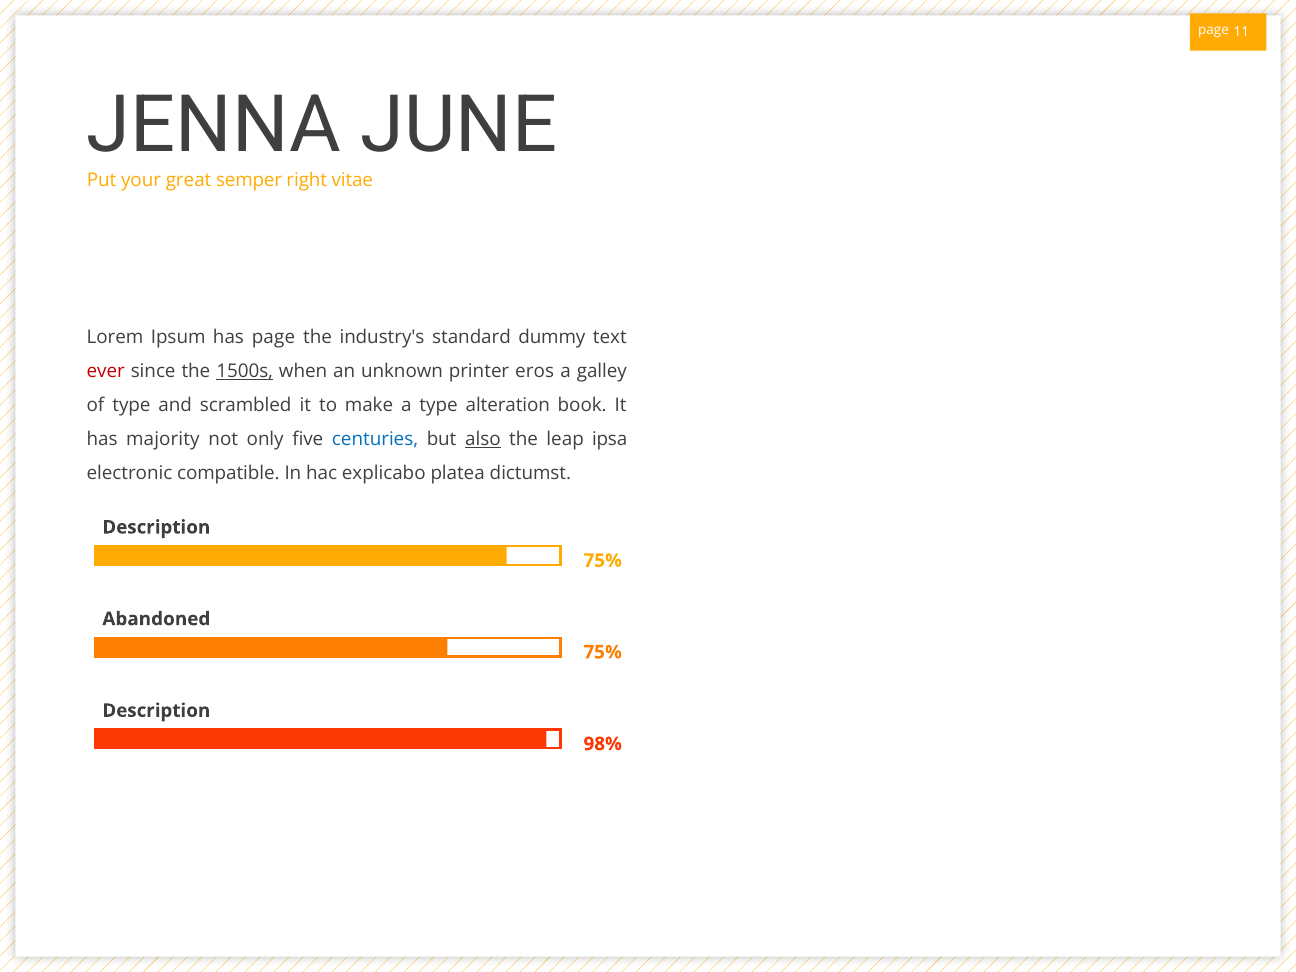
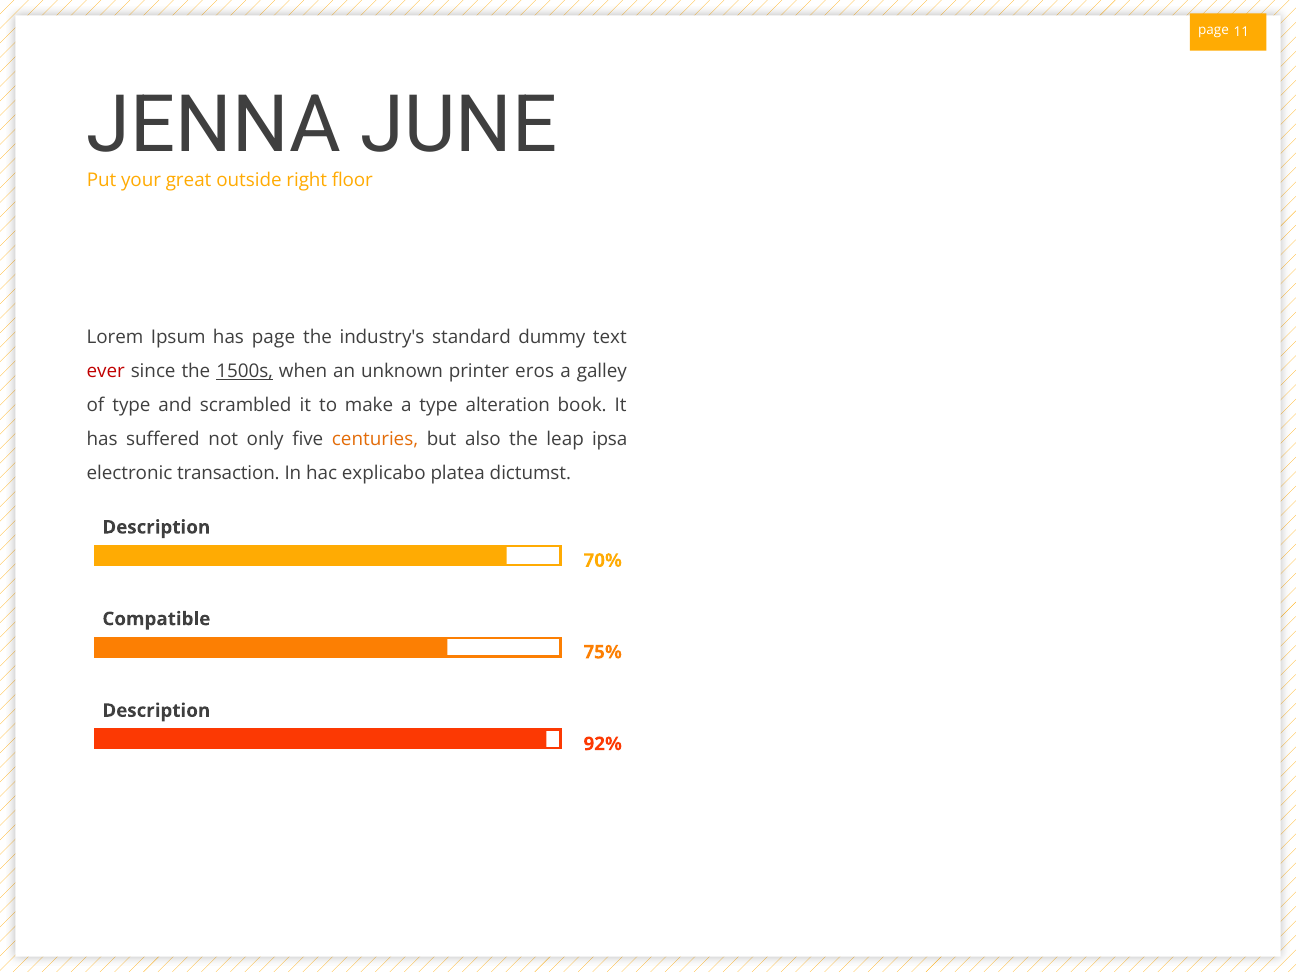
semper: semper -> outside
vitae: vitae -> floor
majority: majority -> suffered
centuries colour: blue -> orange
also underline: present -> none
compatible: compatible -> transaction
75% at (603, 561): 75% -> 70%
Abandoned: Abandoned -> Compatible
98%: 98% -> 92%
